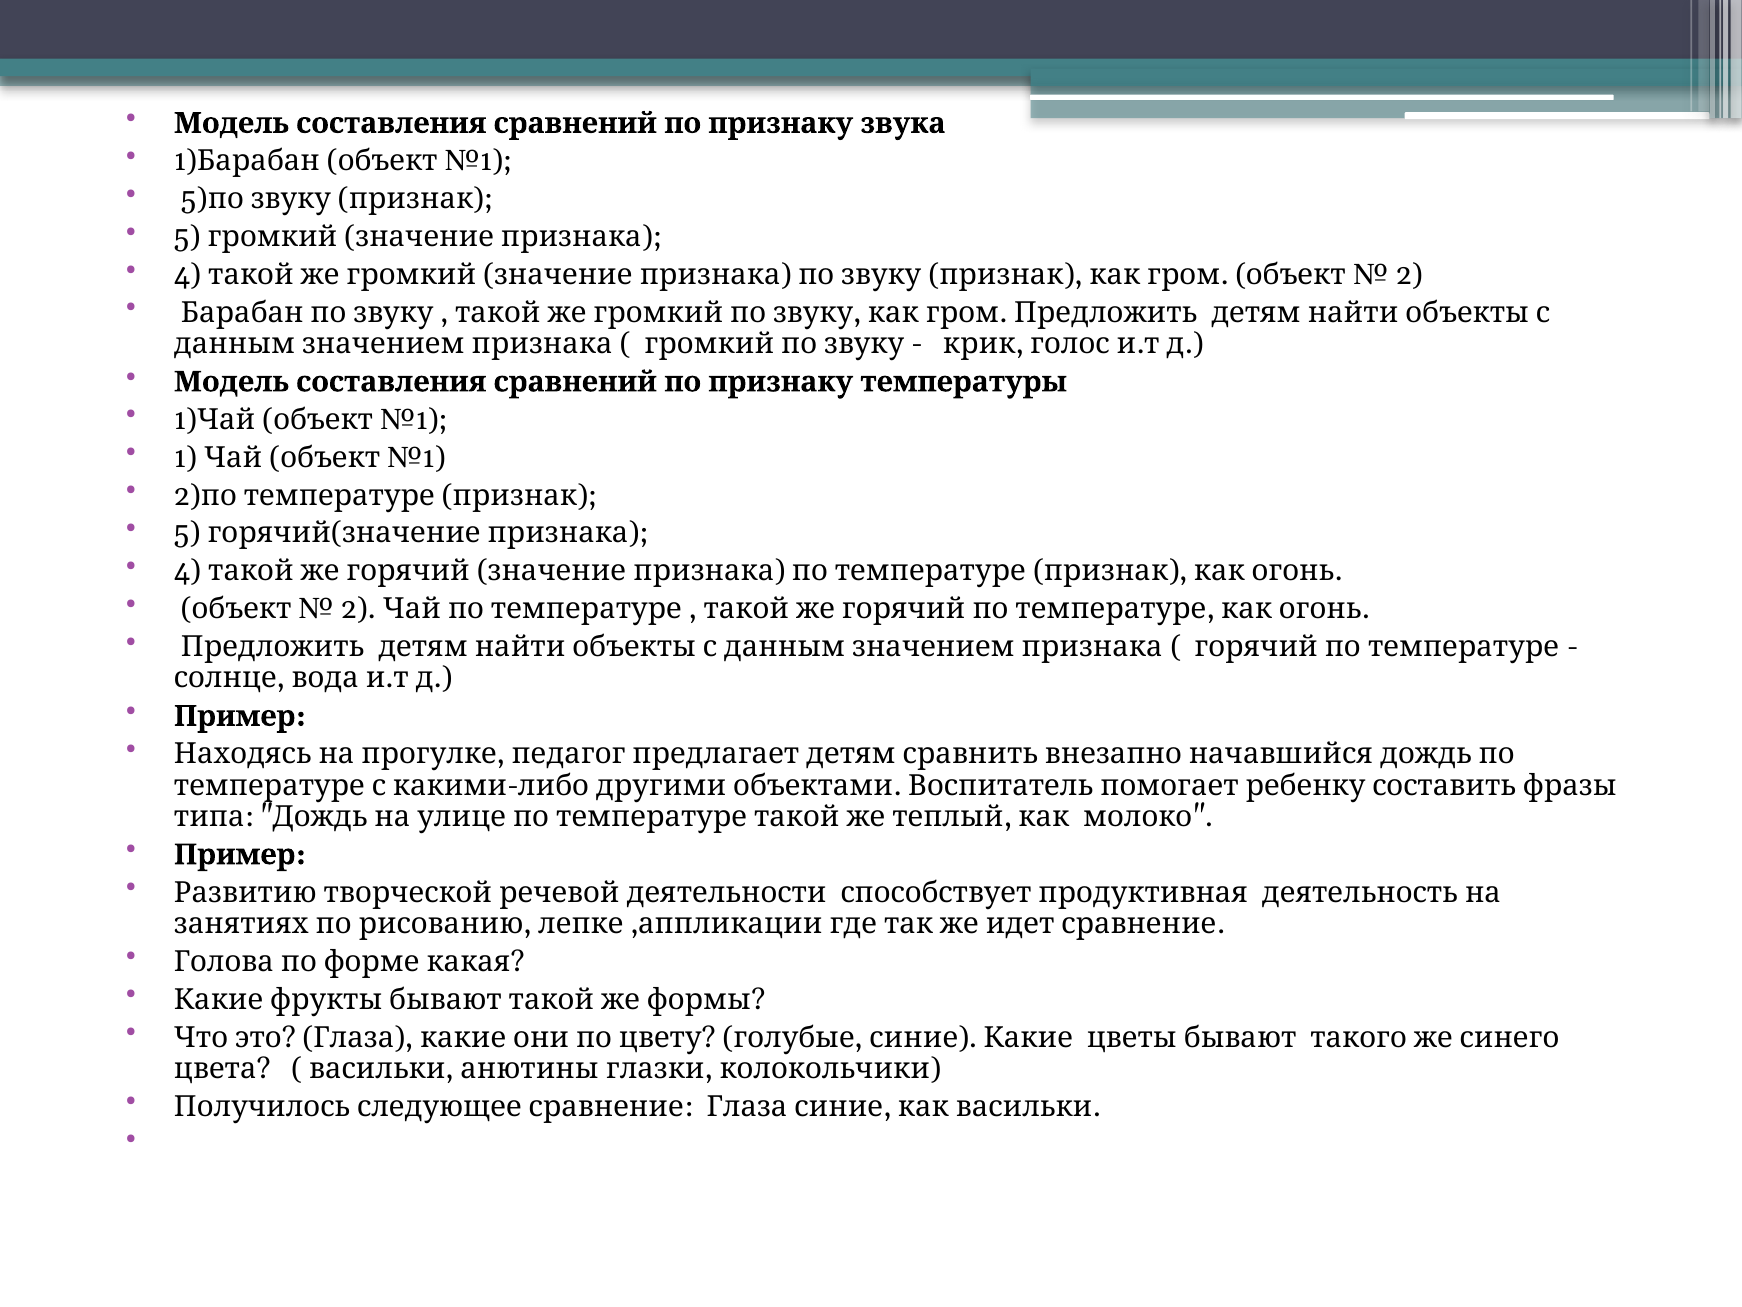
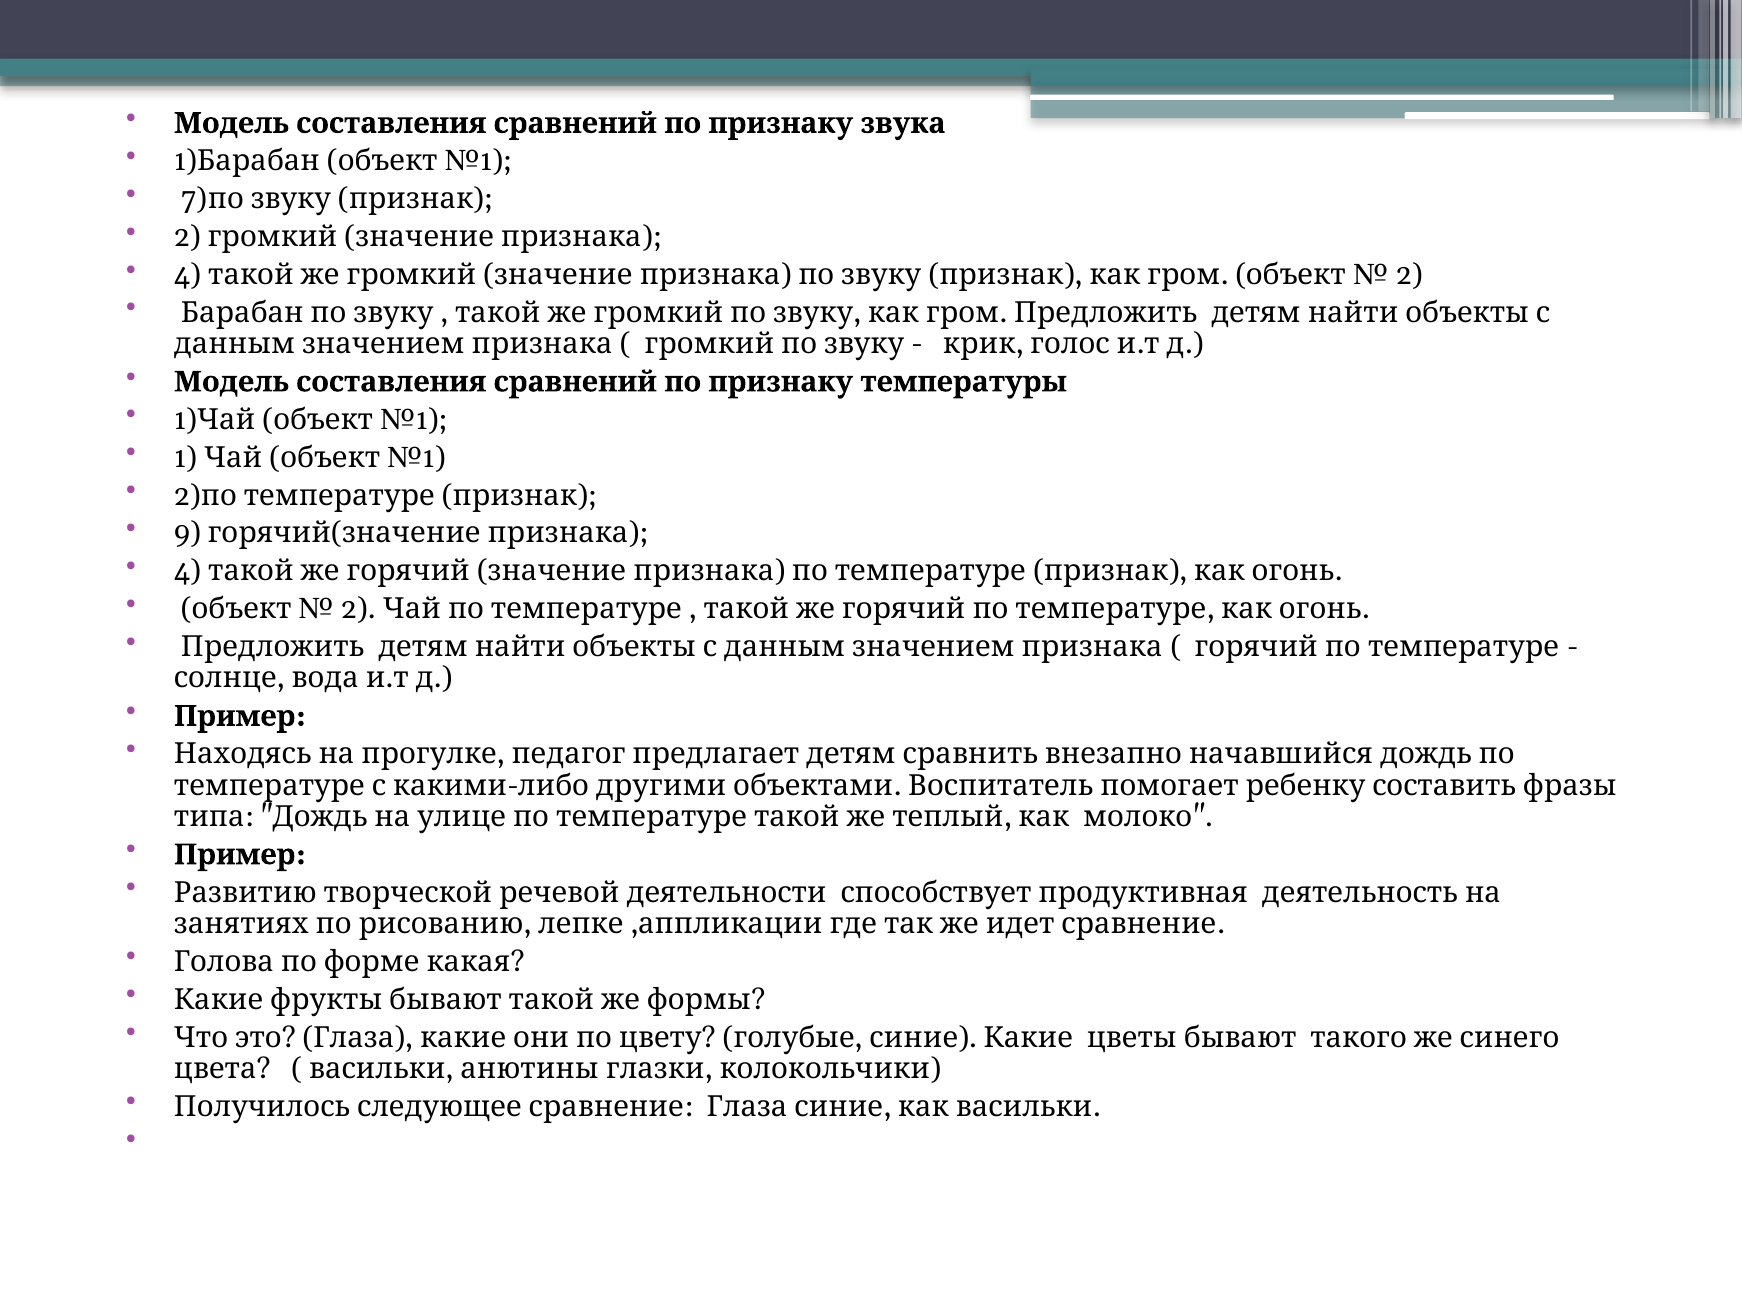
5 at (194, 199): 5 -> 7
5 at (187, 237): 5 -> 2
5 at (187, 533): 5 -> 9
